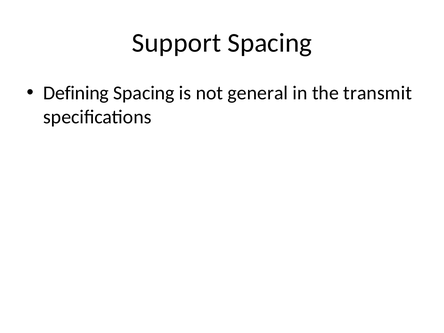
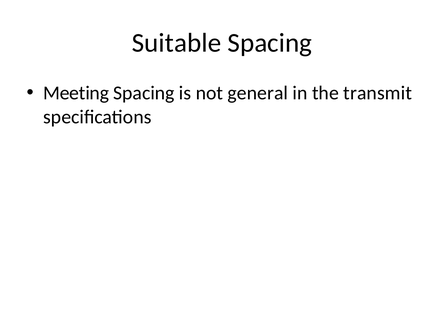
Support: Support -> Suitable
Defining: Defining -> Meeting
